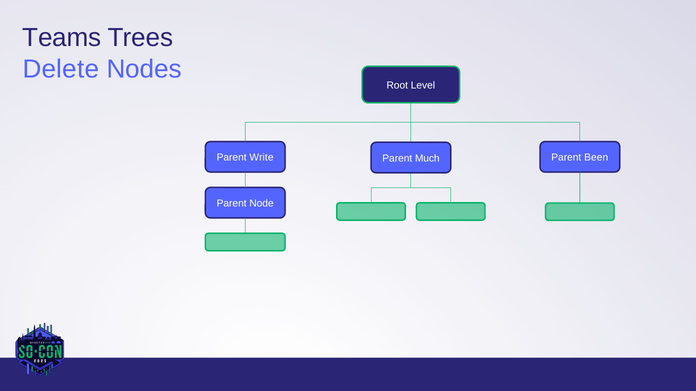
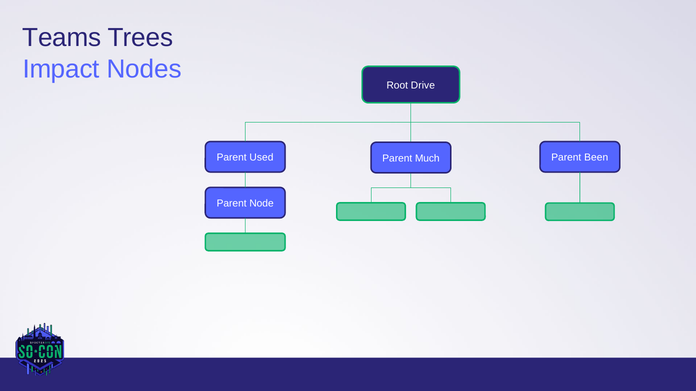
Delete: Delete -> Impact
Level: Level -> Drive
Write: Write -> Used
